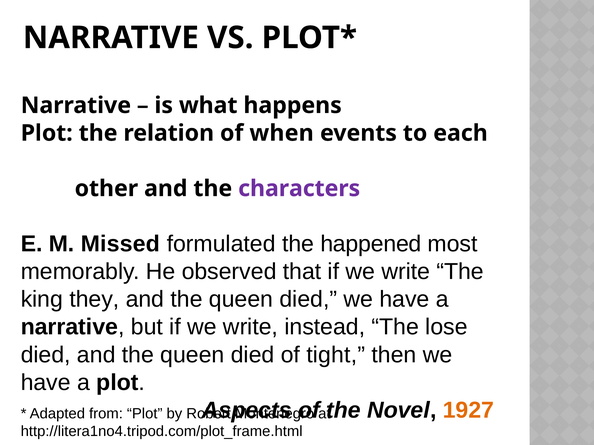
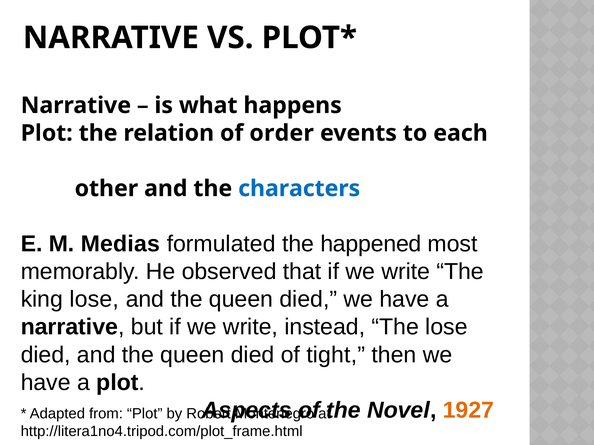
when: when -> order
characters colour: purple -> blue
Missed: Missed -> Medias
king they: they -> lose
